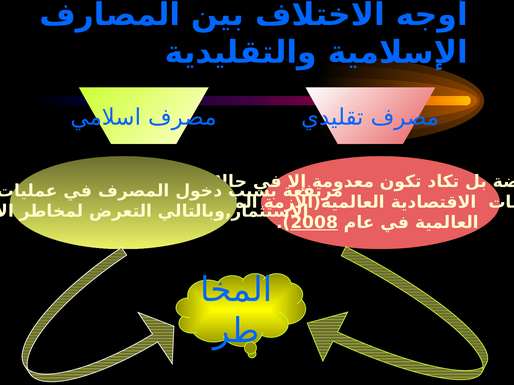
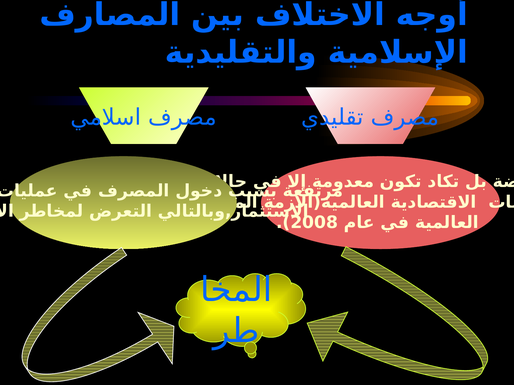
2008 underline: present -> none
